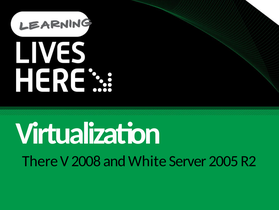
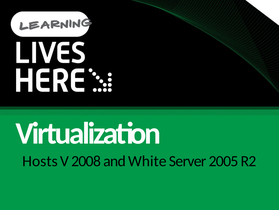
There: There -> Hosts
